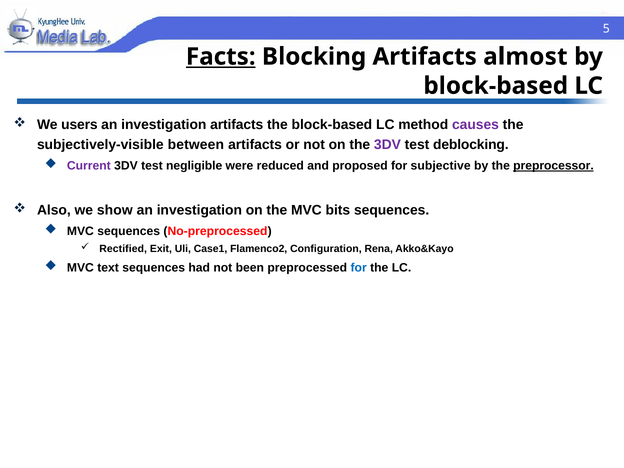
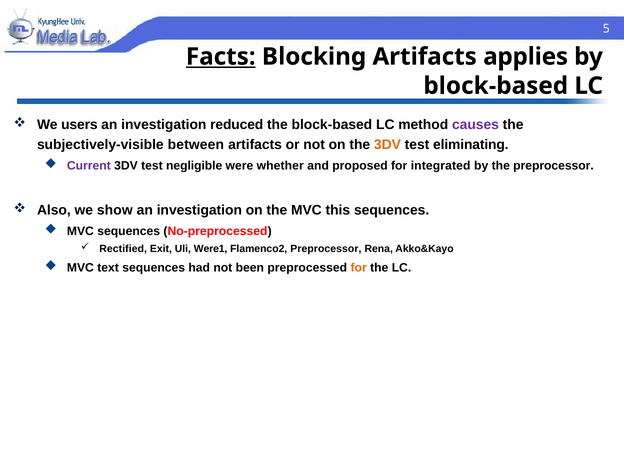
almost: almost -> applies
investigation artifacts: artifacts -> reduced
3DV at (387, 145) colour: purple -> orange
deblocking: deblocking -> eliminating
reduced: reduced -> whether
subjective: subjective -> integrated
preprocessor at (553, 166) underline: present -> none
bits: bits -> this
Case1: Case1 -> Were1
Flamenco2 Configuration: Configuration -> Preprocessor
for at (359, 268) colour: blue -> orange
